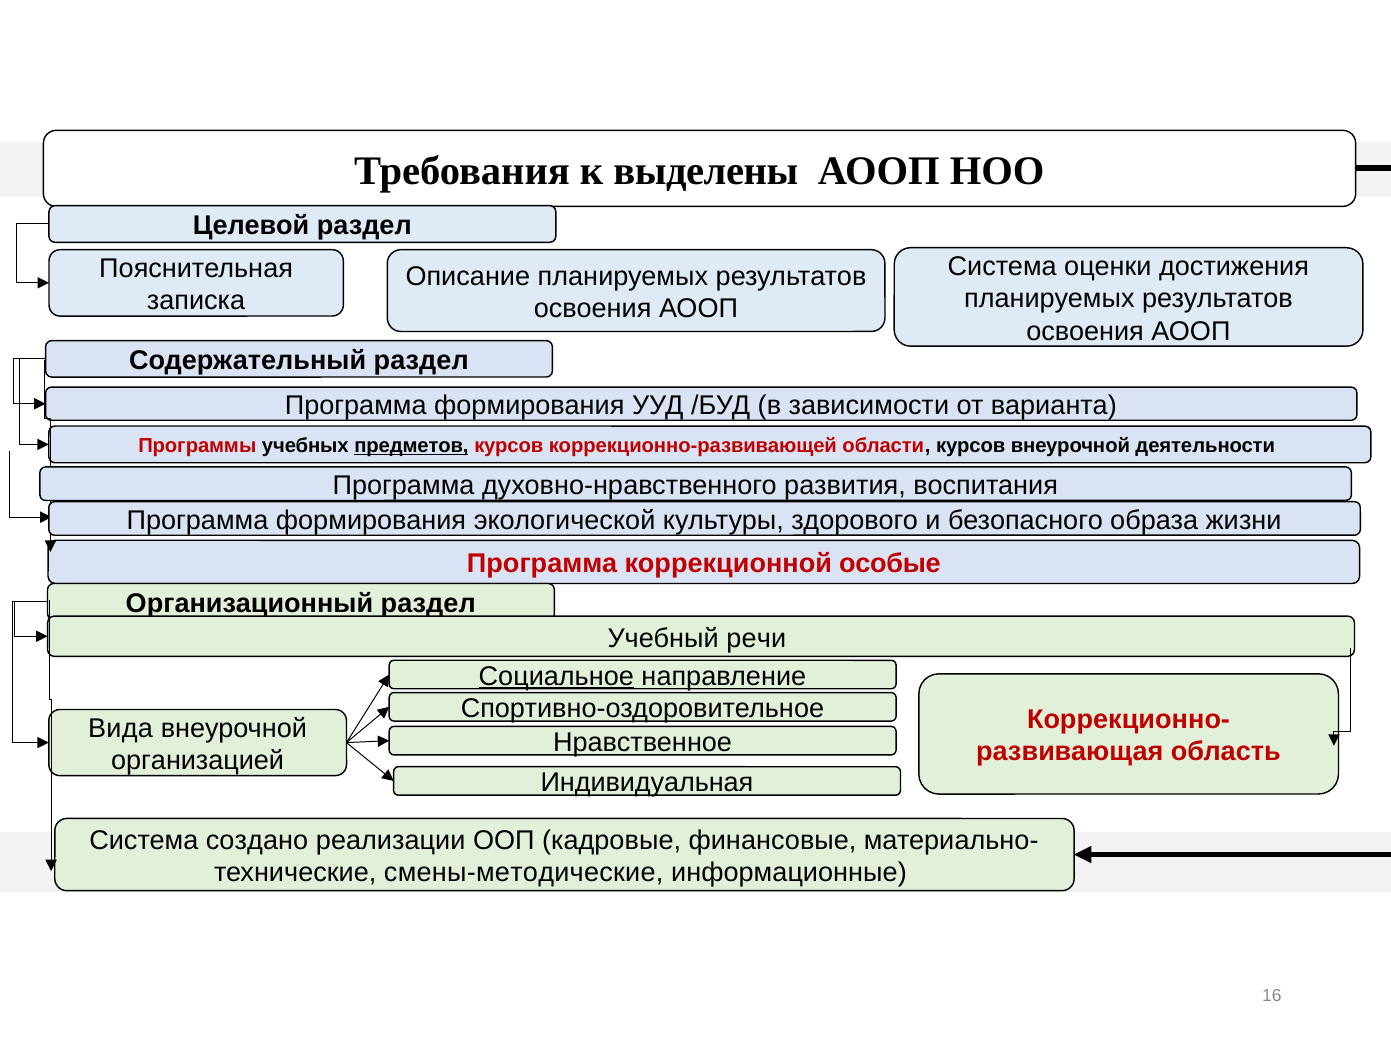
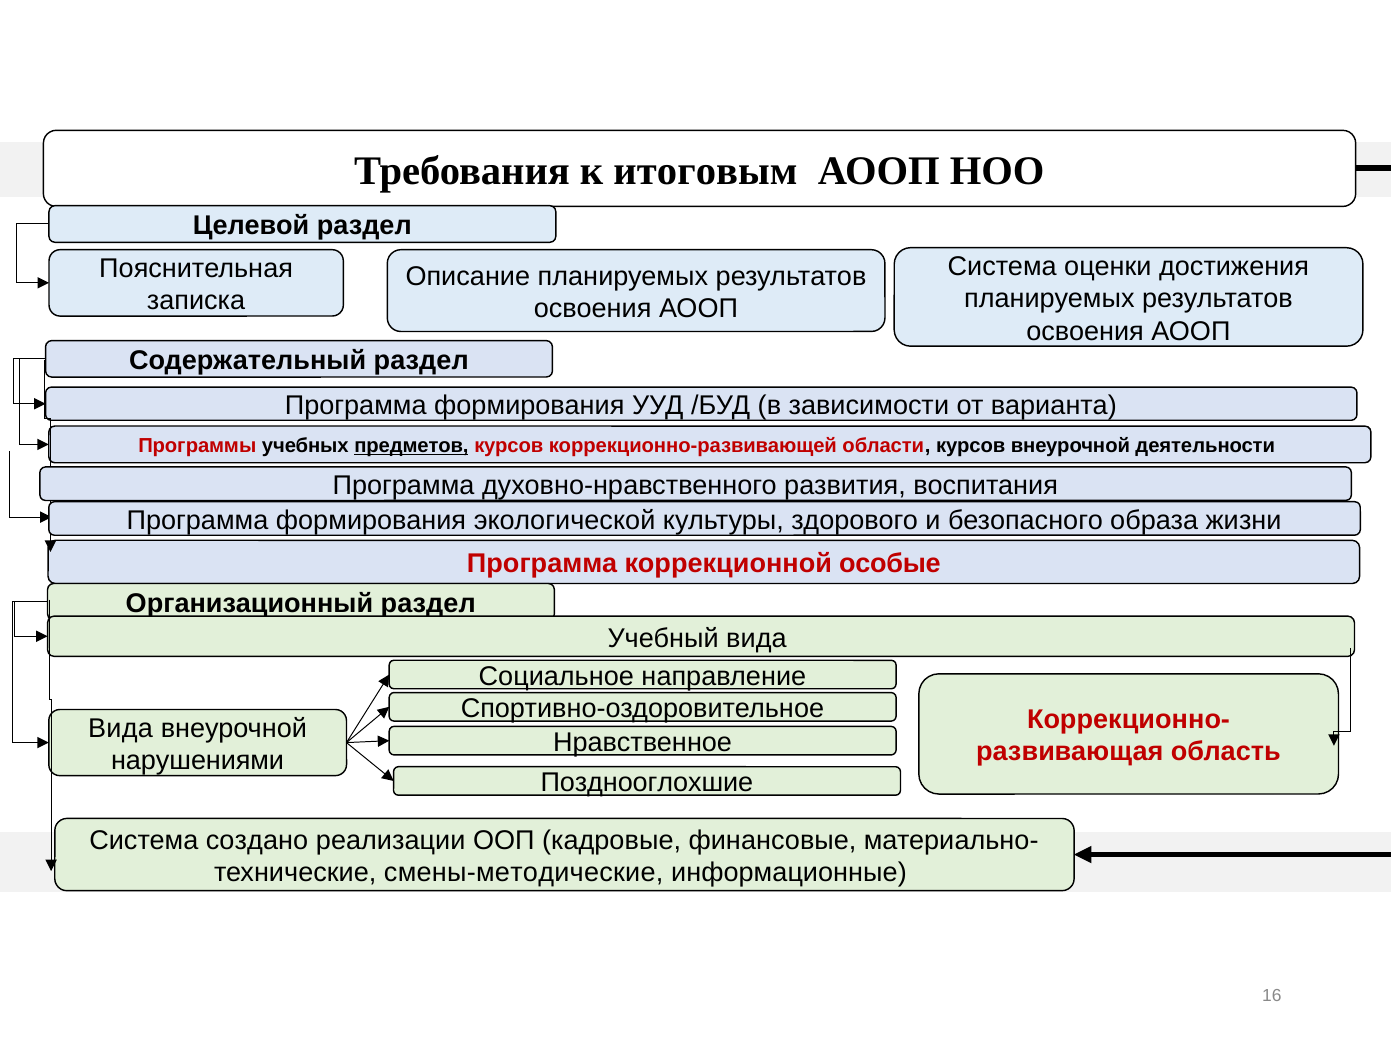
выделены: выделены -> итоговым
Учебный речи: речи -> вида
Социальное underline: present -> none
организацией: организацией -> нарушениями
Индивидуальная: Индивидуальная -> Позднооглохшие
